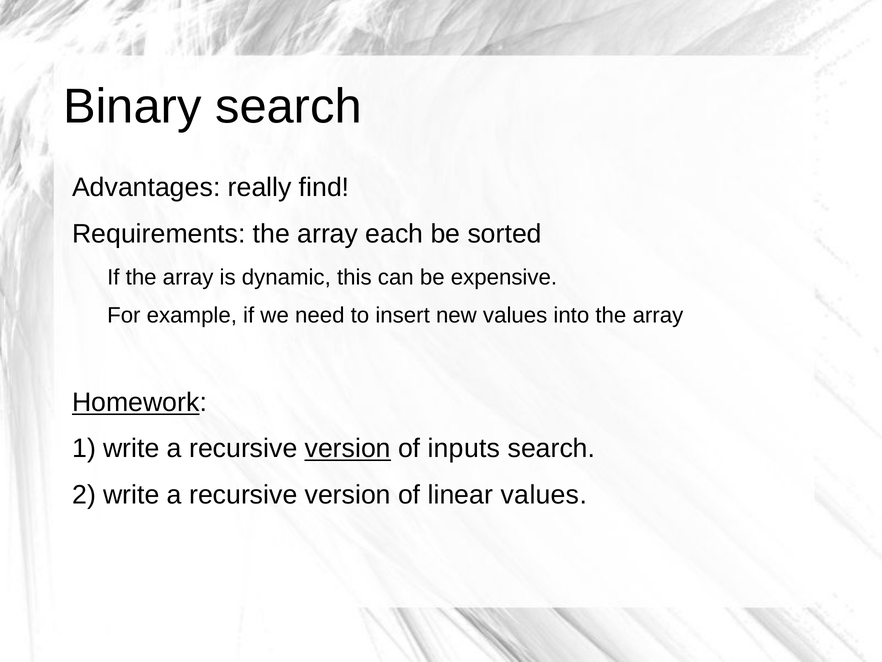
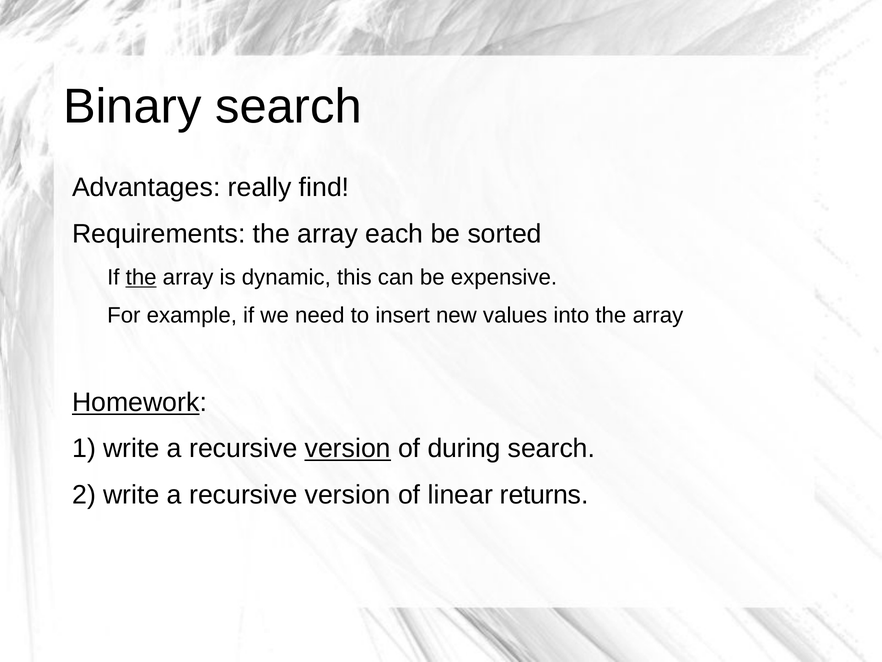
the at (141, 277) underline: none -> present
inputs: inputs -> during
linear values: values -> returns
